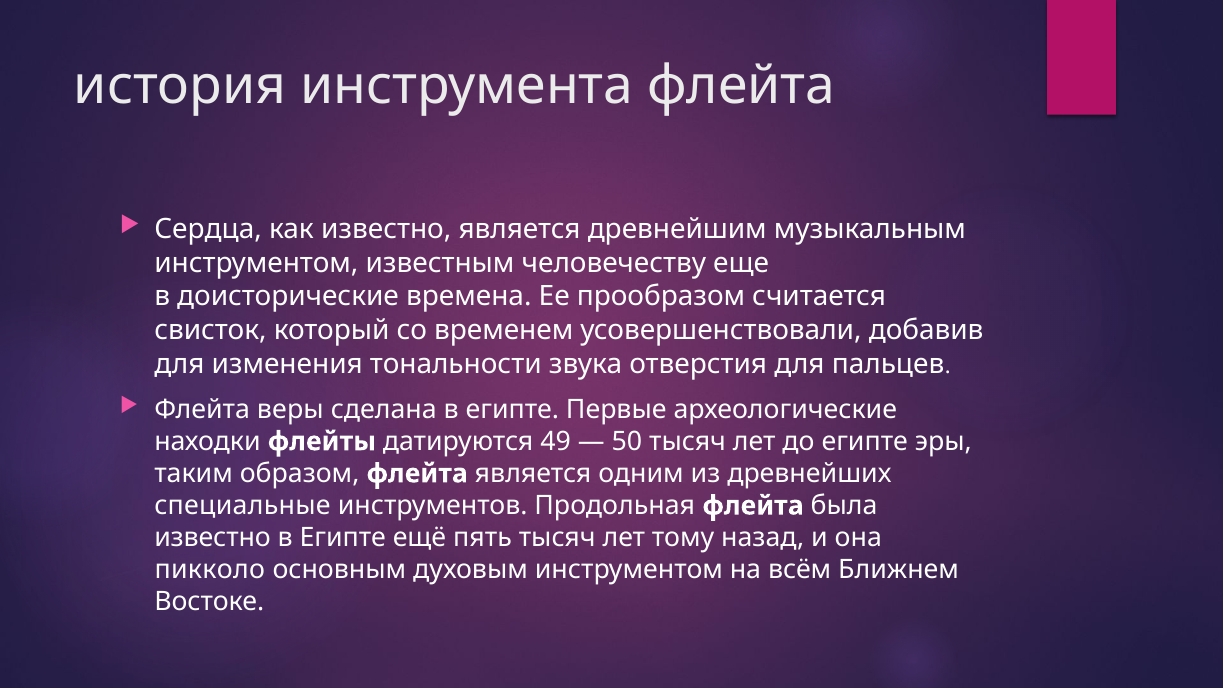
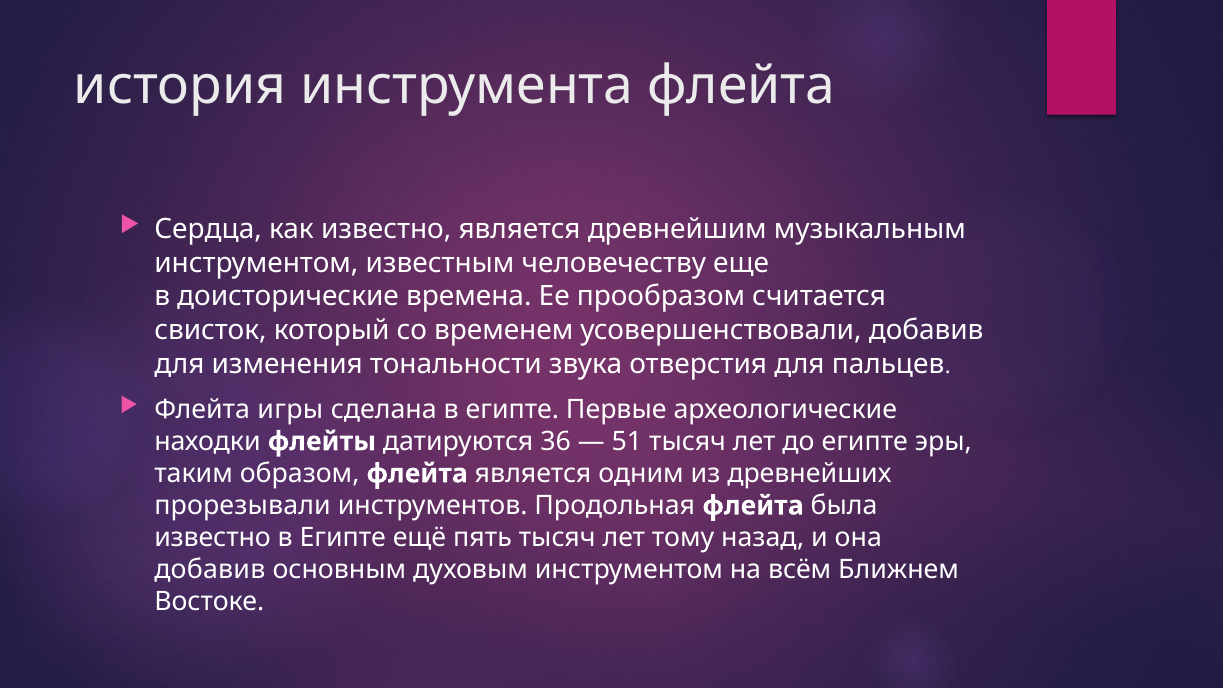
веры: веры -> игры
49: 49 -> 36
50: 50 -> 51
специальные: специальные -> прорезывали
пикколо at (210, 570): пикколо -> добавив
